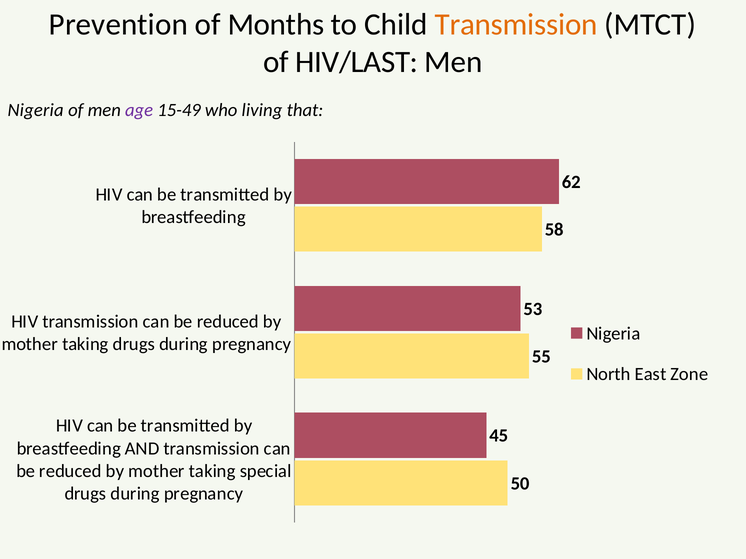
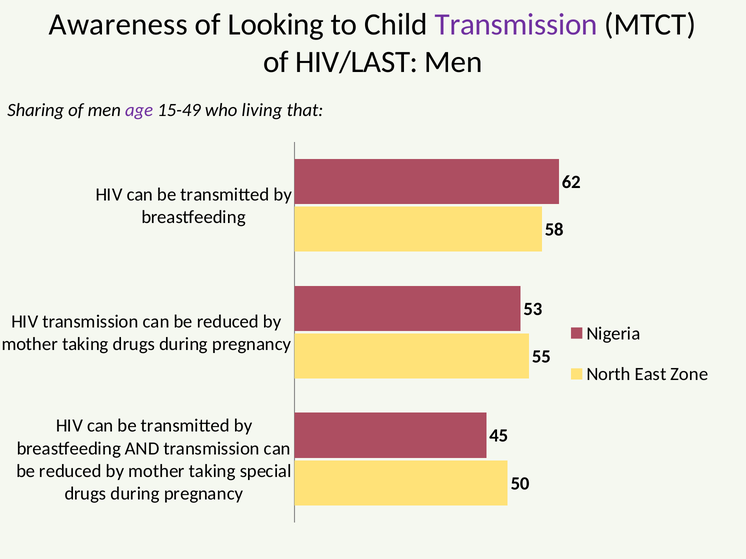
Prevention: Prevention -> Awareness
Months: Months -> Looking
Transmission at (516, 25) colour: orange -> purple
Nigeria at (36, 110): Nigeria -> Sharing
